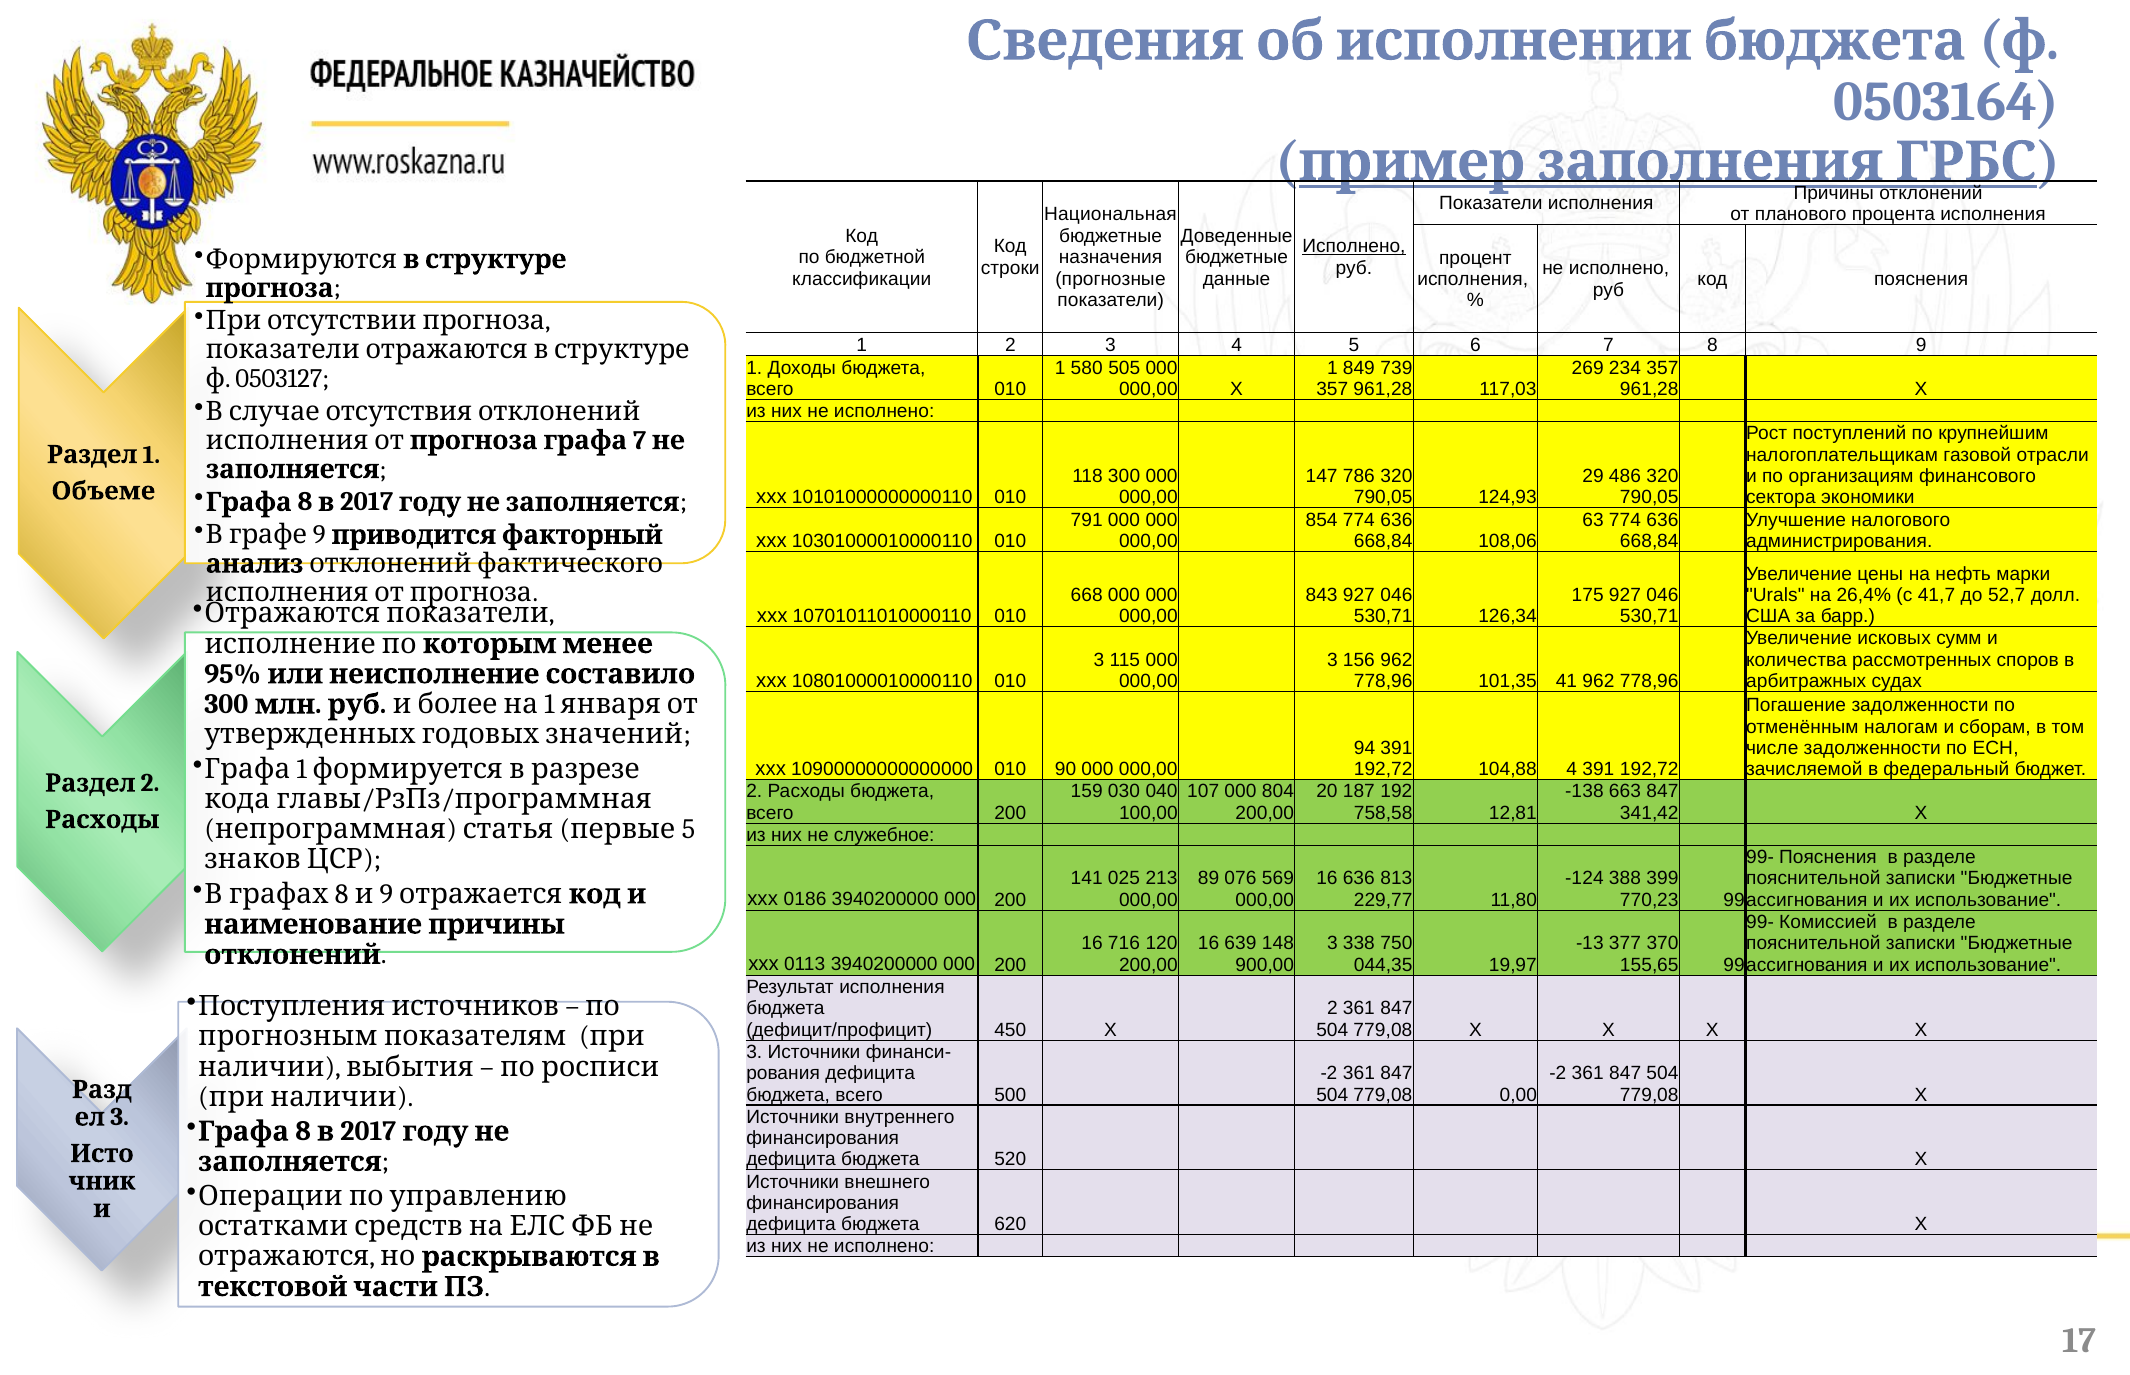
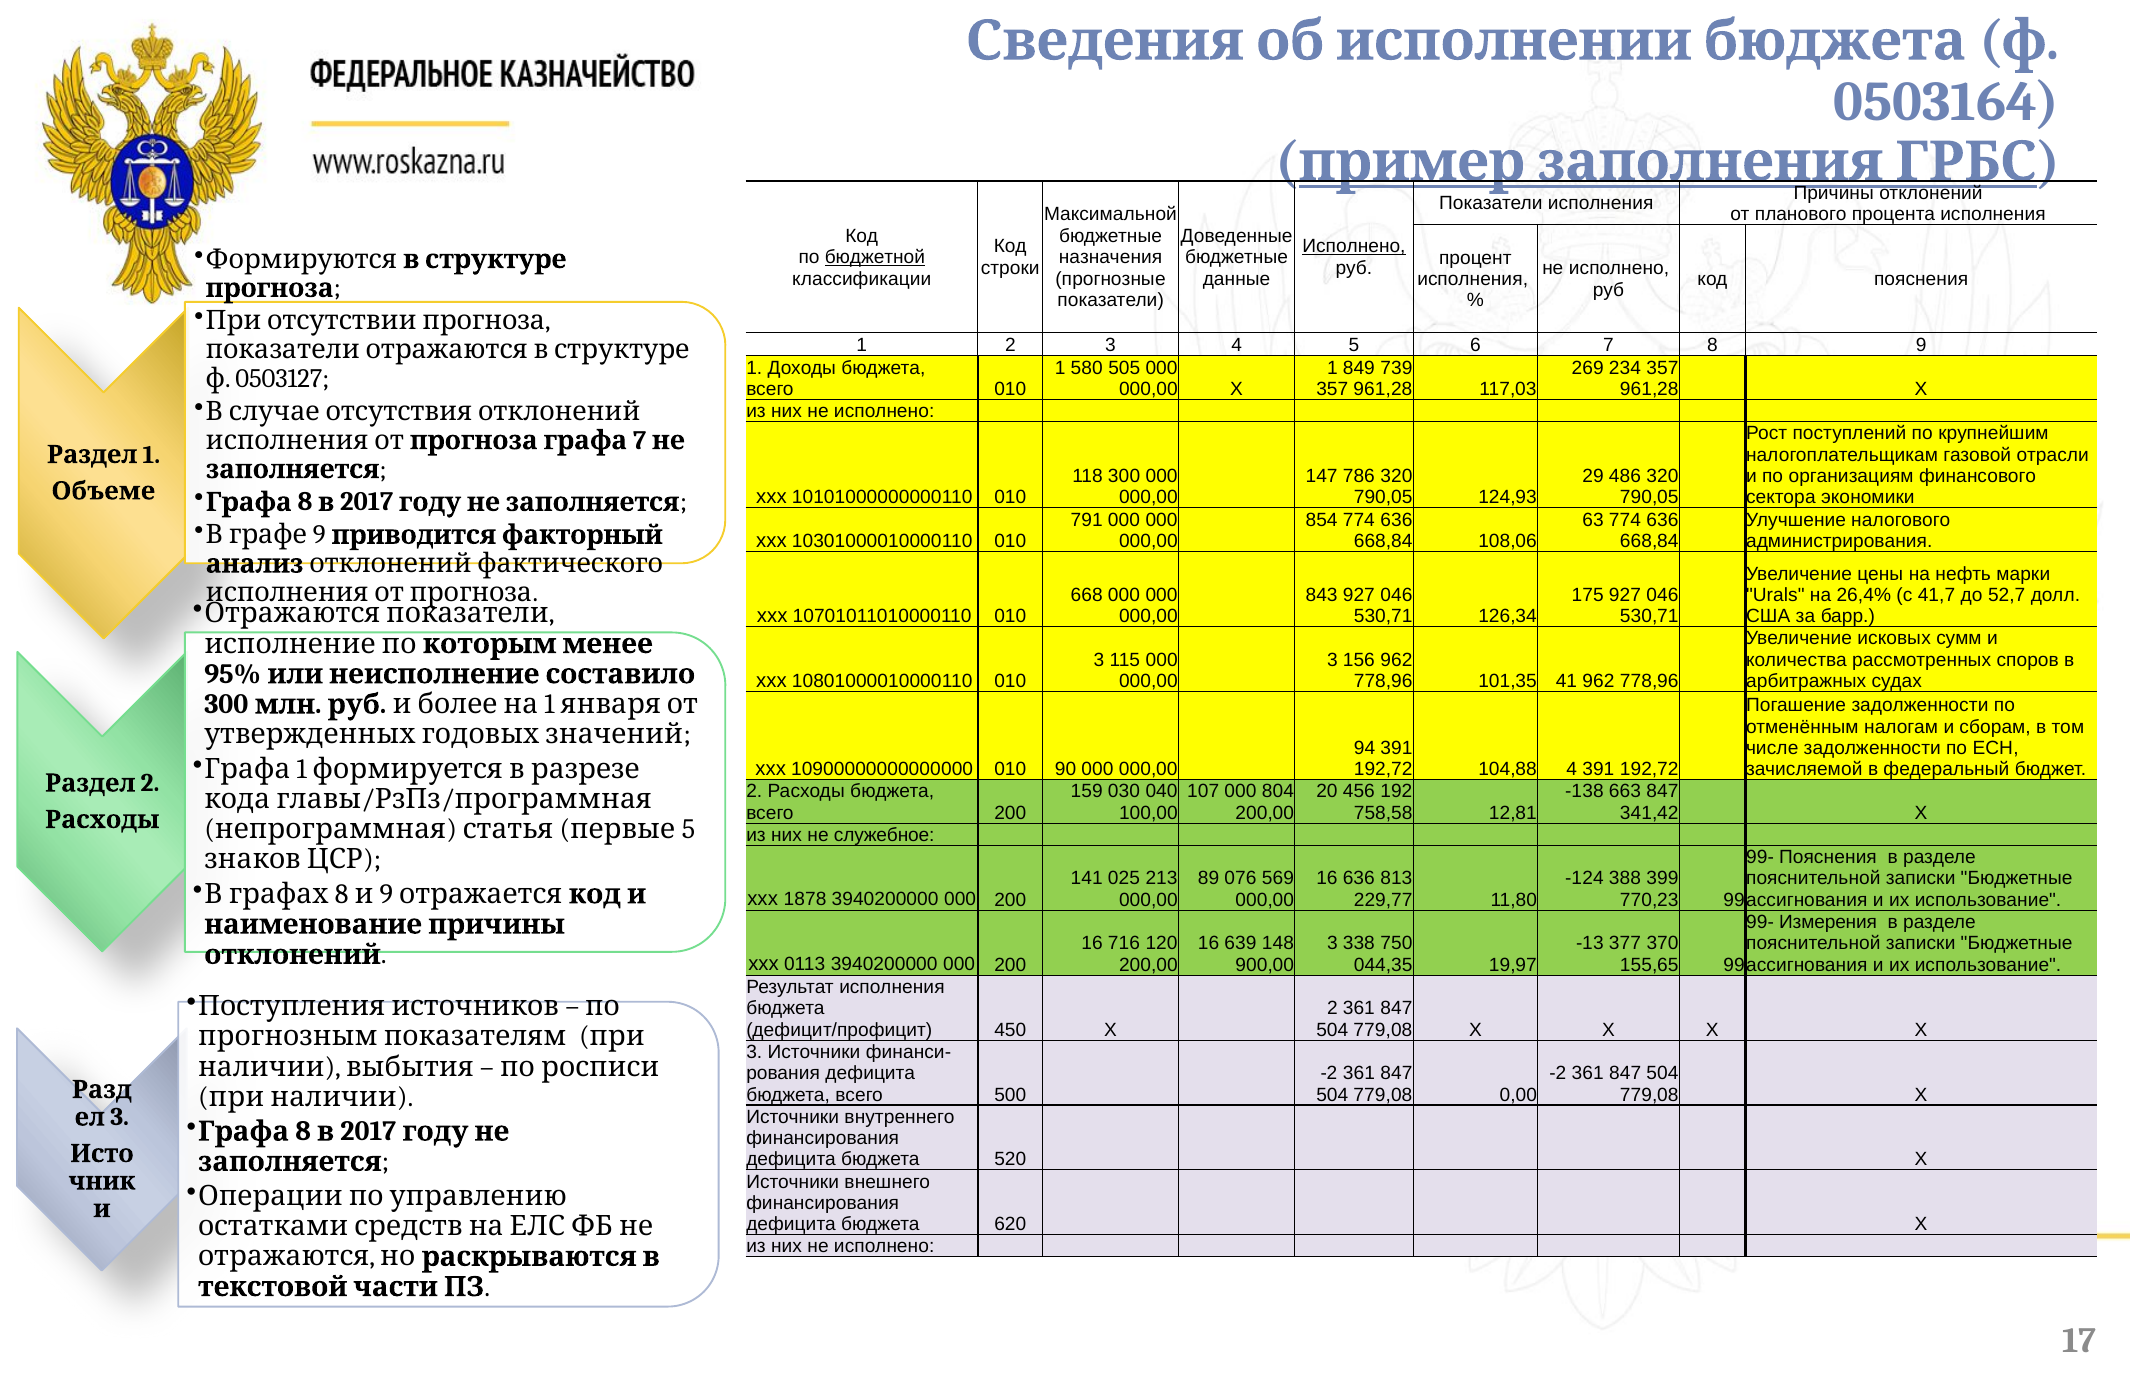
Национальная: Национальная -> Максимальной
бюджетной underline: none -> present
187: 187 -> 456
0186: 0186 -> 1878
Комиссией: Комиссией -> Измерения
